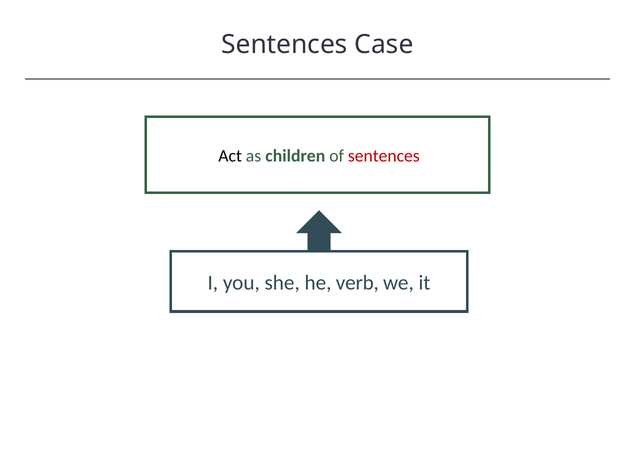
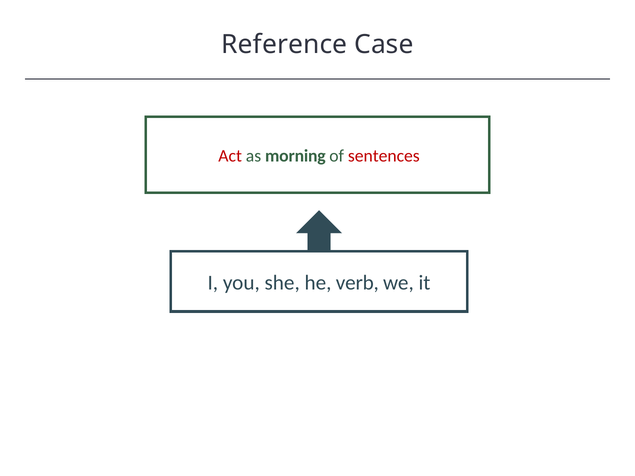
Sentences at (284, 44): Sentences -> Reference
Act colour: black -> red
children: children -> morning
